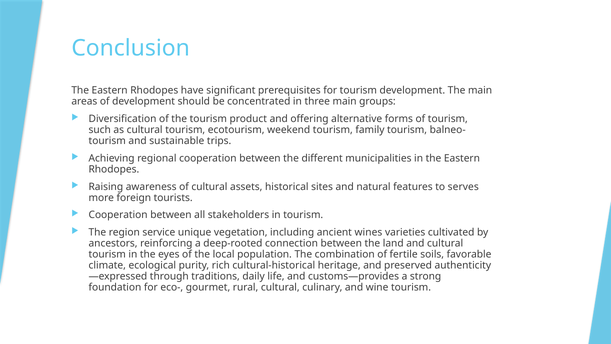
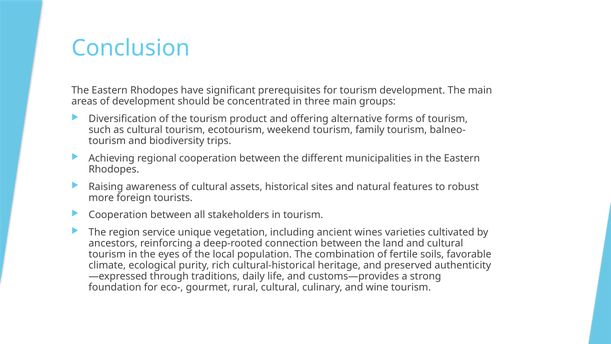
sustainable: sustainable -> biodiversity
serves: serves -> robust
